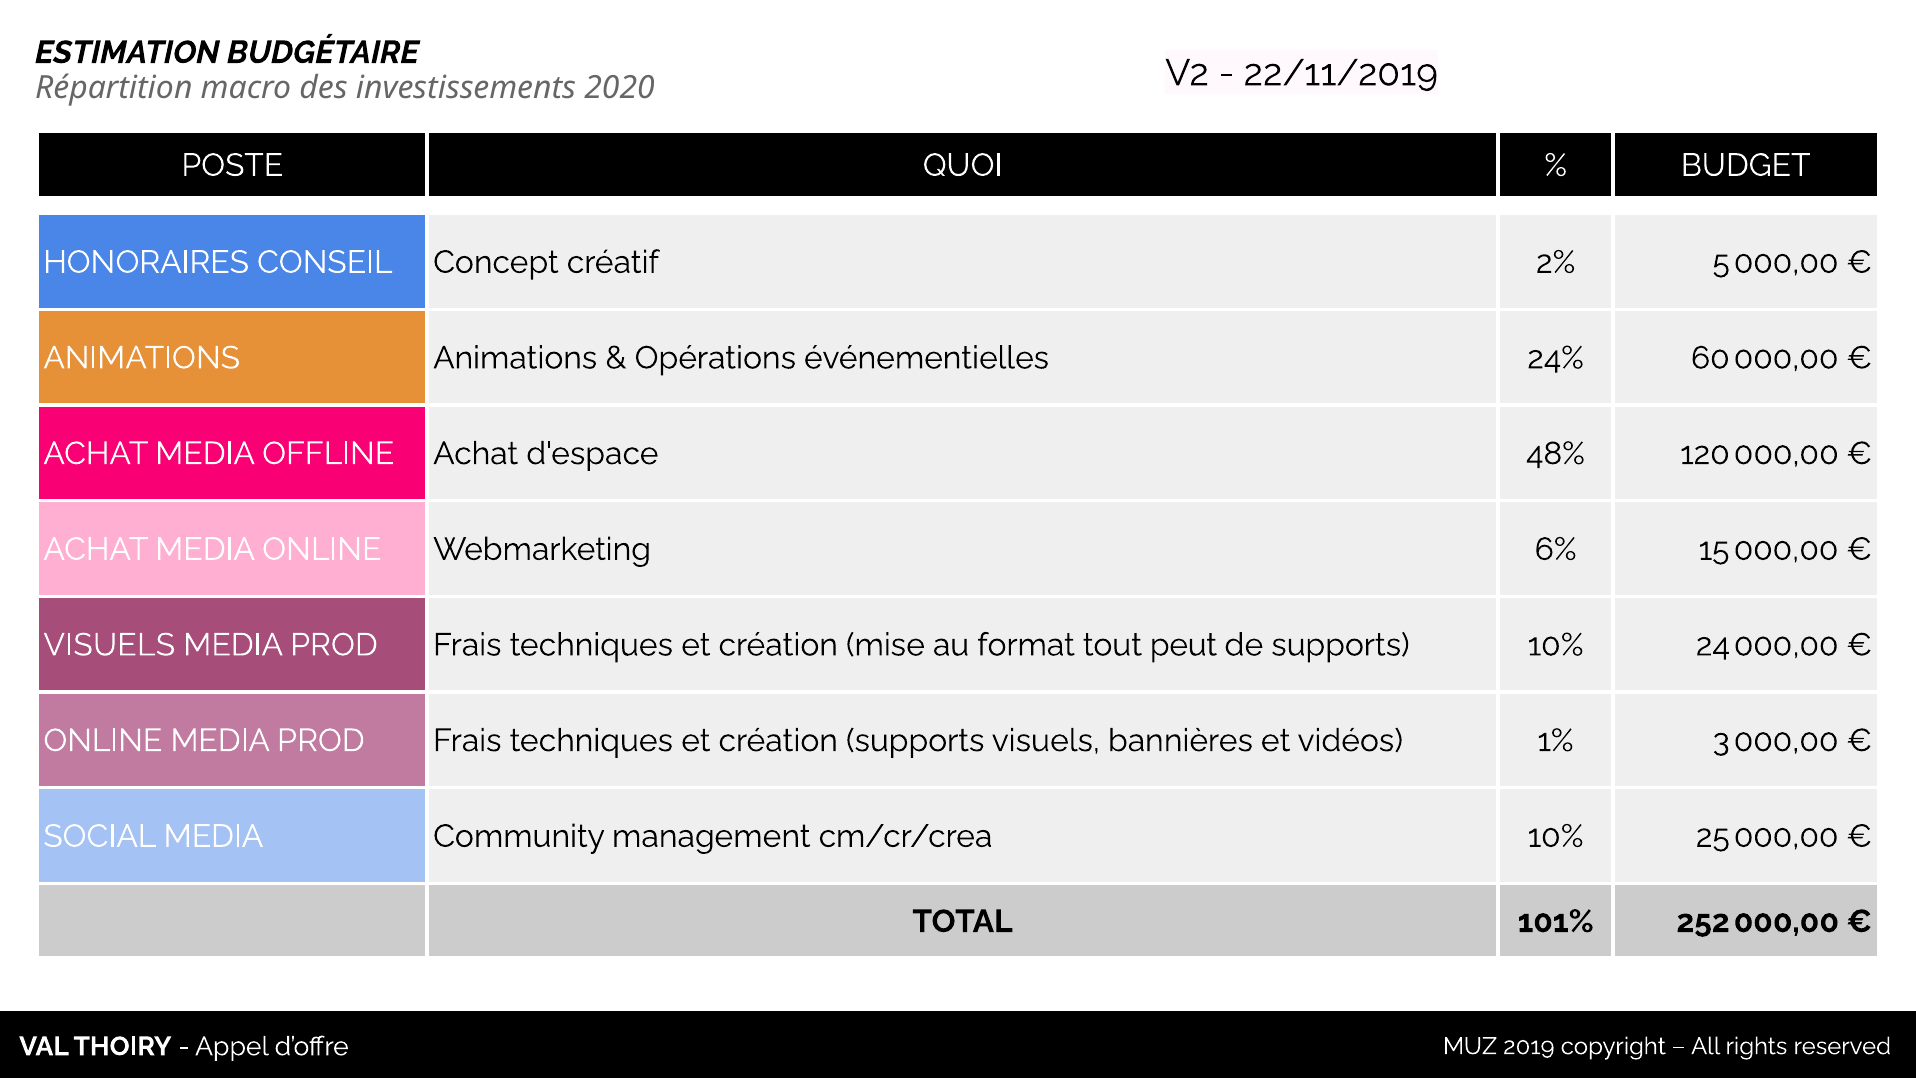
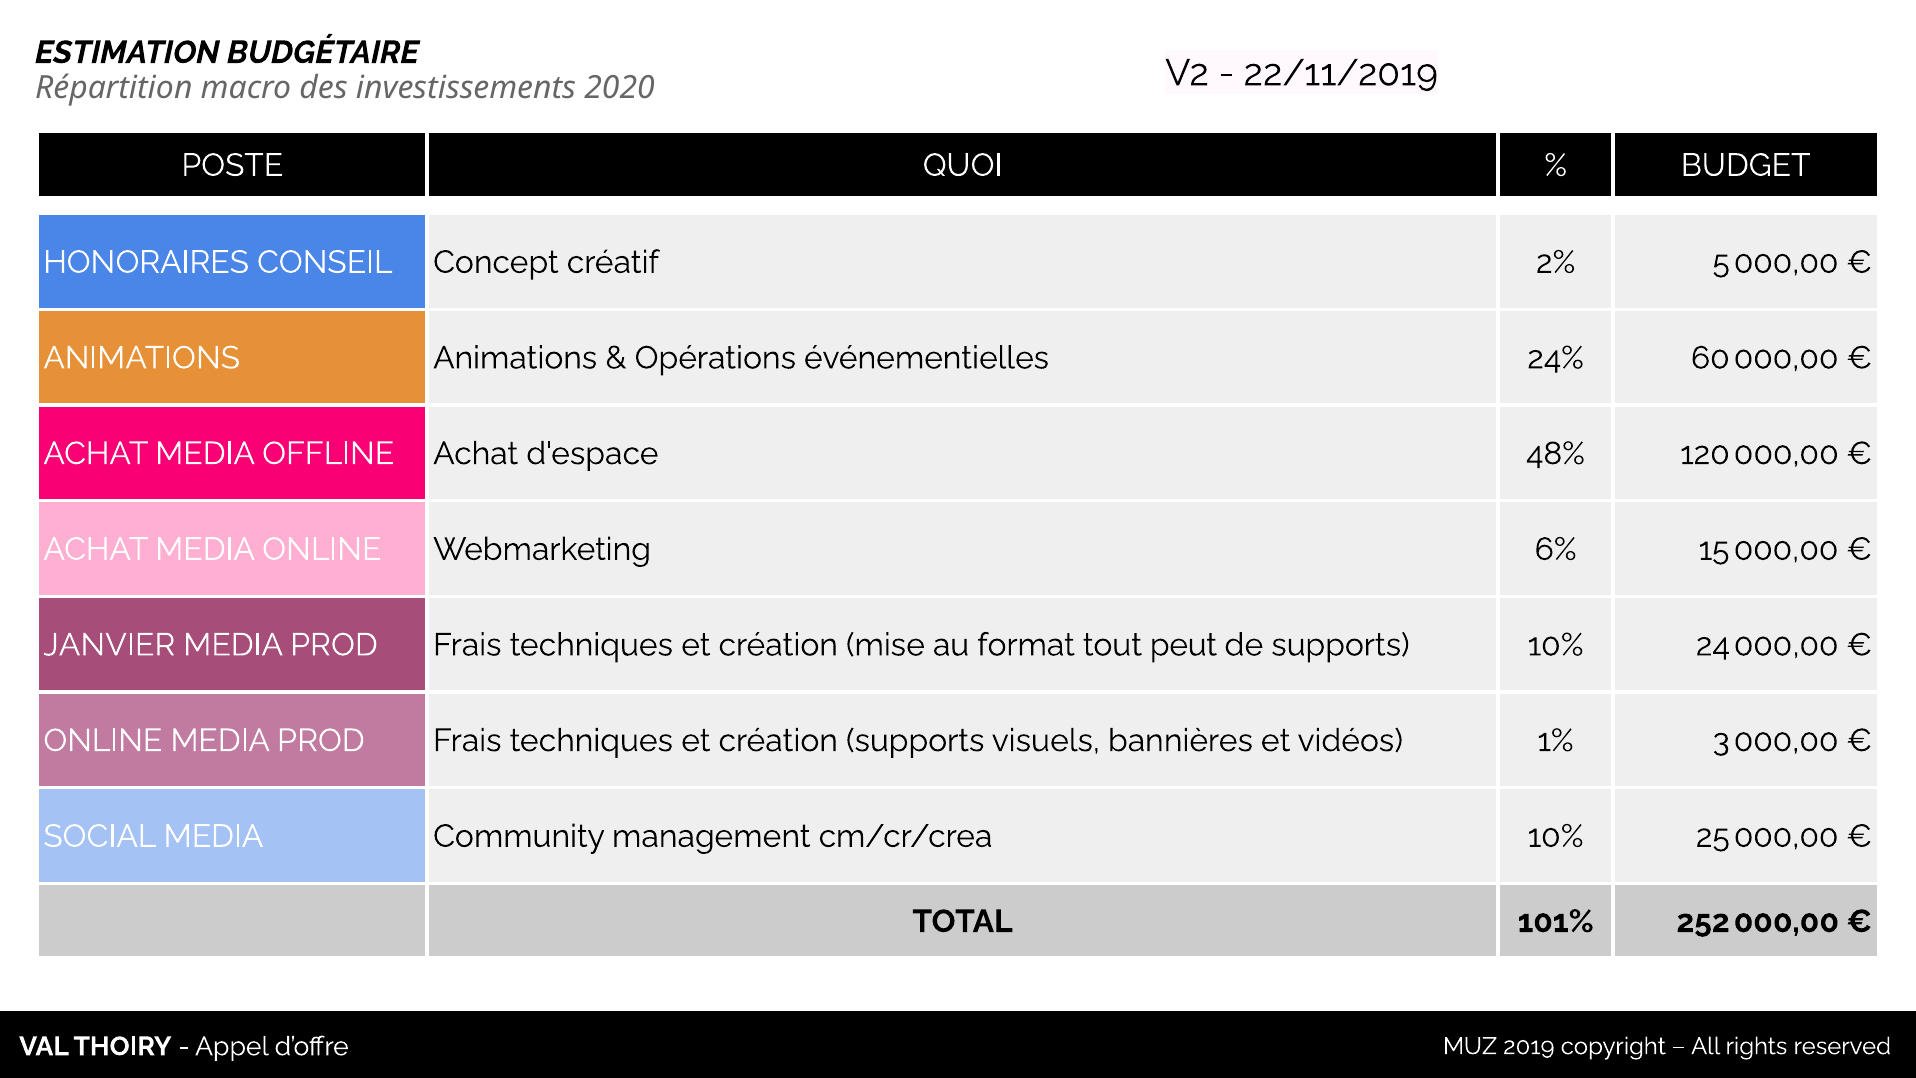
VISUELS at (109, 645): VISUELS -> JANVIER
